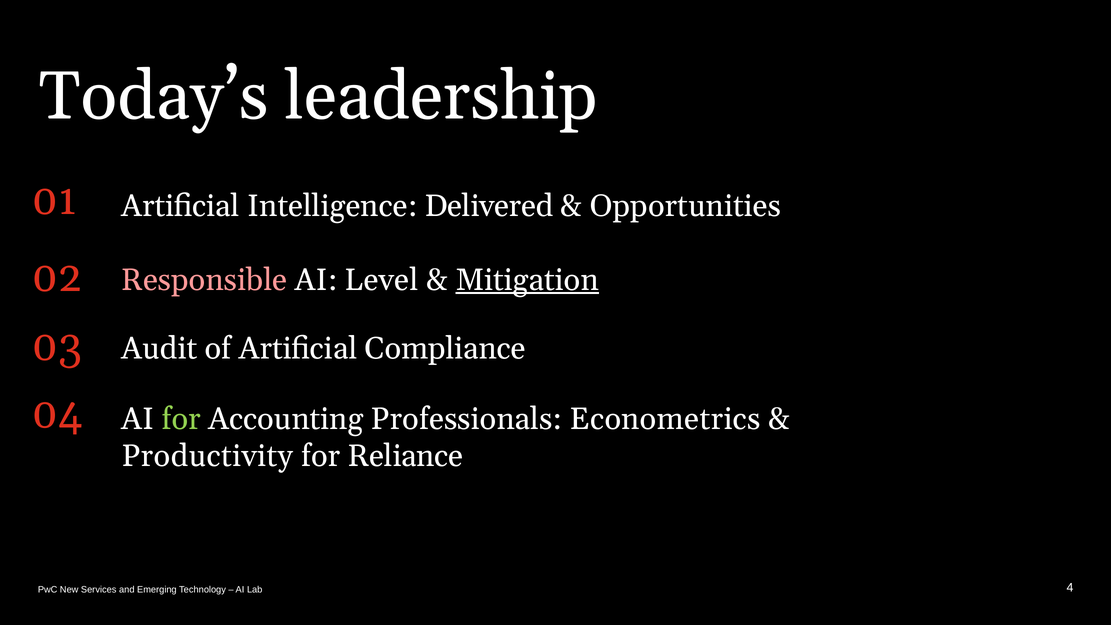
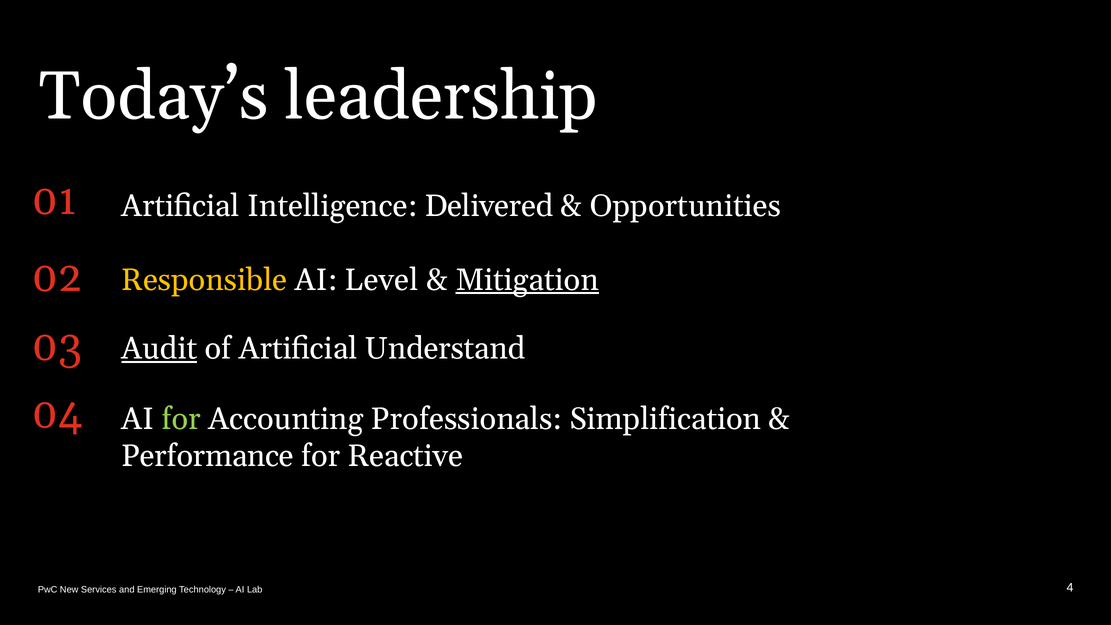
Responsible colour: pink -> yellow
Audit underline: none -> present
Compliance: Compliance -> Understand
Econometrics: Econometrics -> Simplification
Productivity: Productivity -> Performance
Reliance: Reliance -> Reactive
